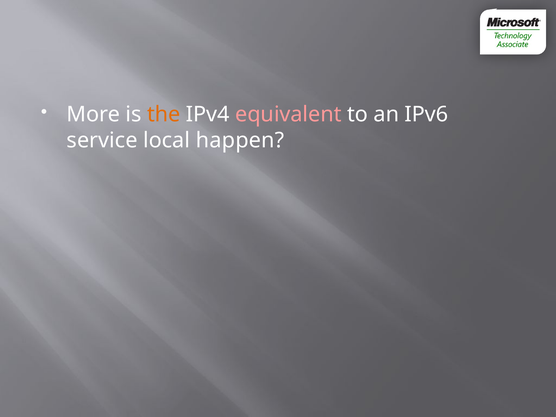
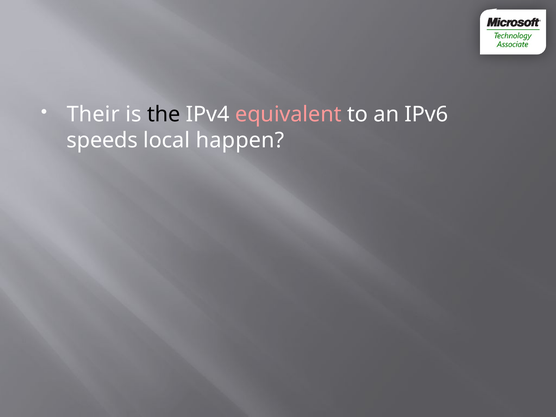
More: More -> Their
the colour: orange -> black
service: service -> speeds
